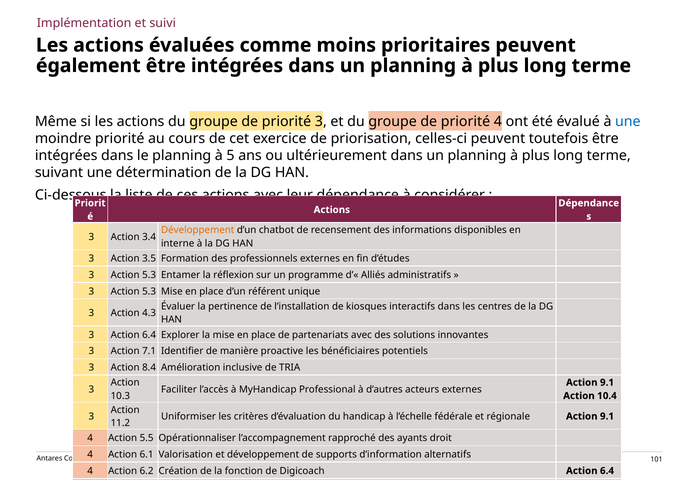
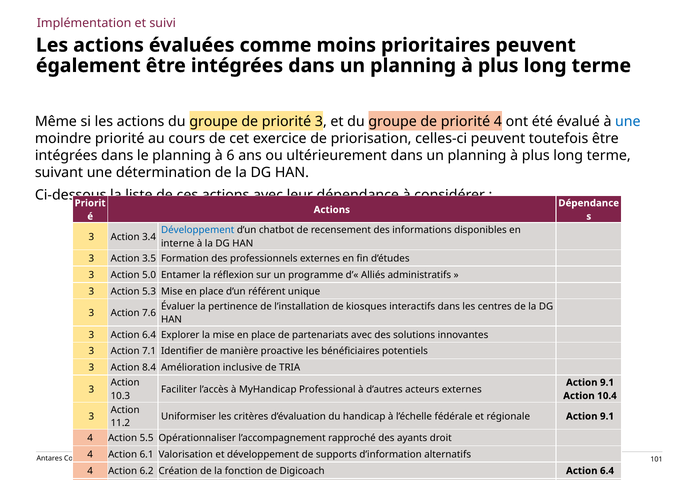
5: 5 -> 6
Développement at (198, 230) colour: orange -> blue
5.3 at (149, 275): 5.3 -> 5.0
4.3: 4.3 -> 7.6
